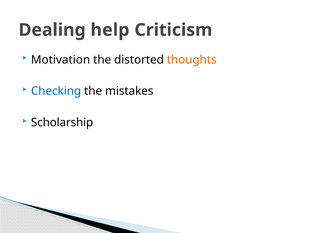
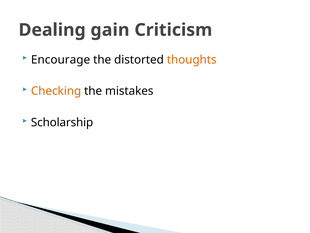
help: help -> gain
Motivation: Motivation -> Encourage
Checking colour: blue -> orange
